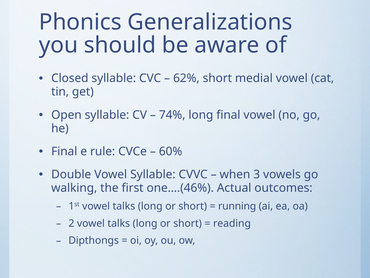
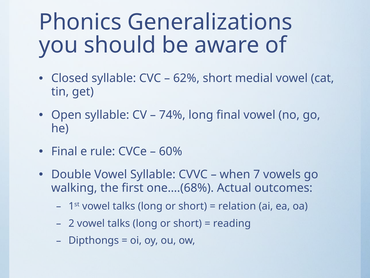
3: 3 -> 7
one….(46%: one….(46% -> one….(68%
running: running -> relation
